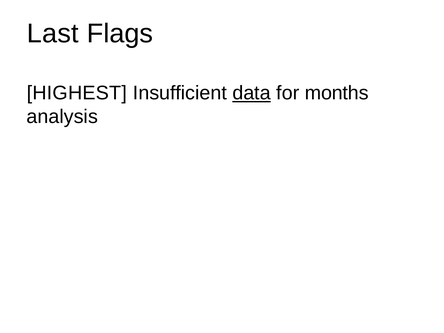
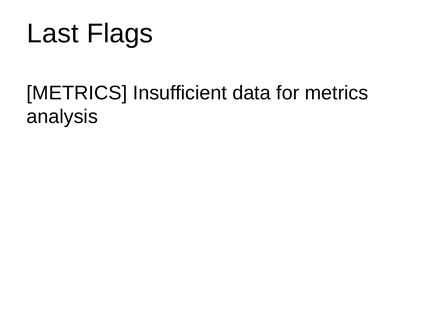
HIGHEST at (77, 93): HIGHEST -> METRICS
data underline: present -> none
for months: months -> metrics
